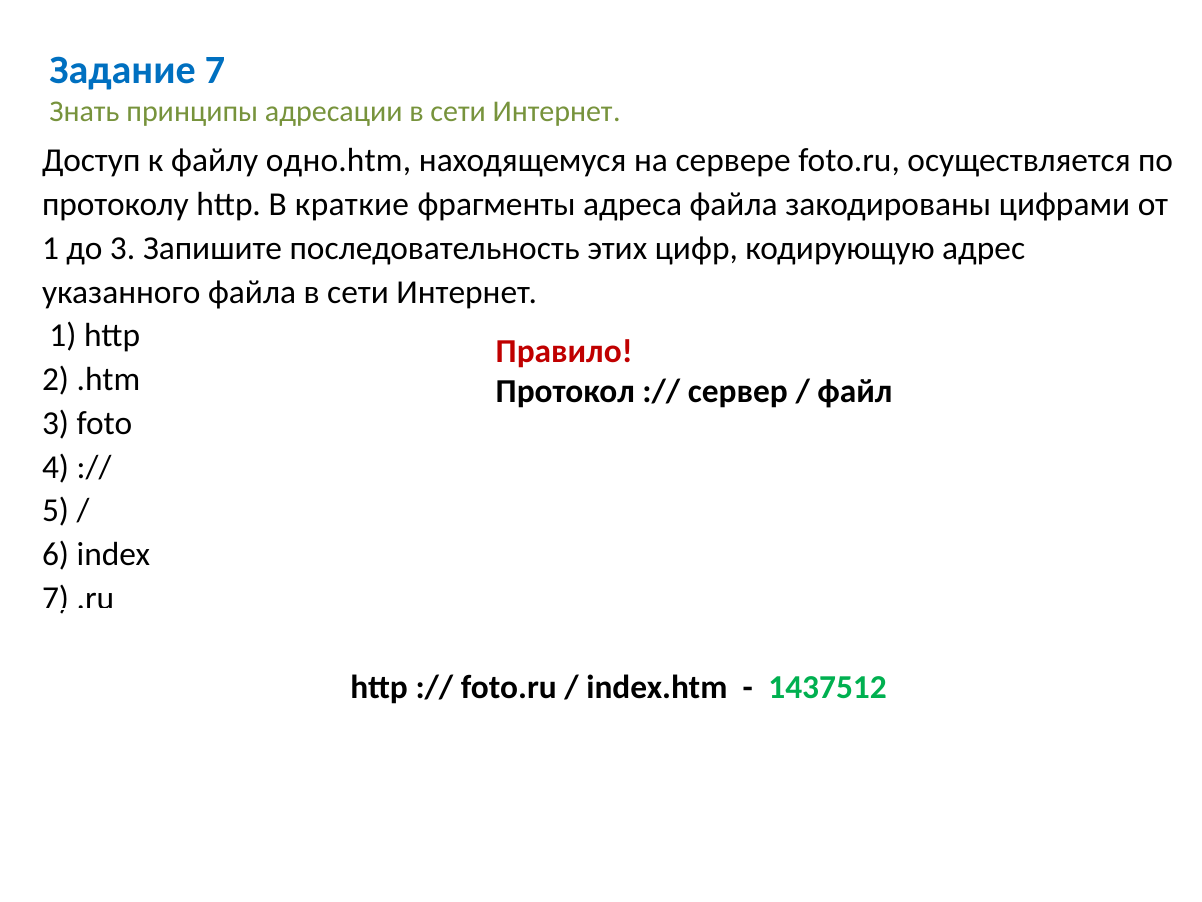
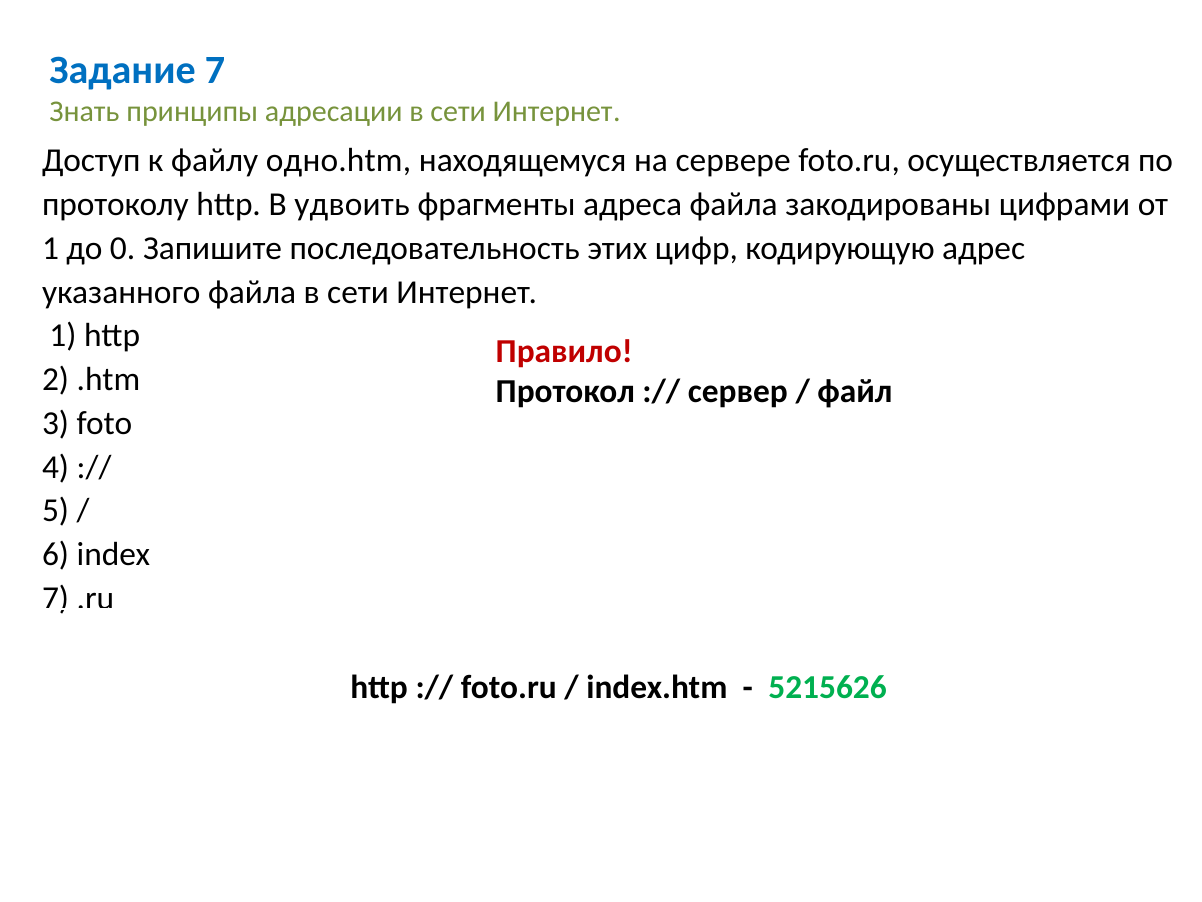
краткие: краткие -> удвоить
до 3: 3 -> 0
1437512: 1437512 -> 5215626
